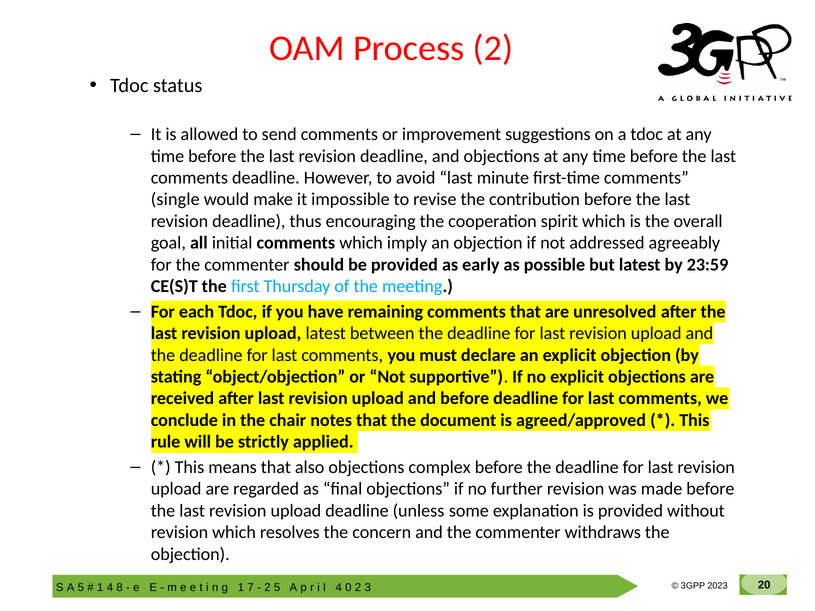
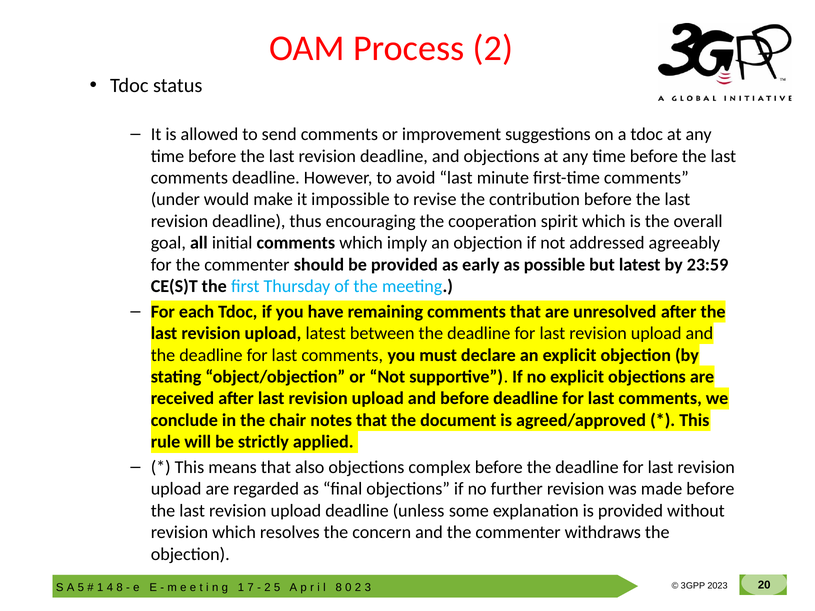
single: single -> under
4 at (339, 588): 4 -> 8
